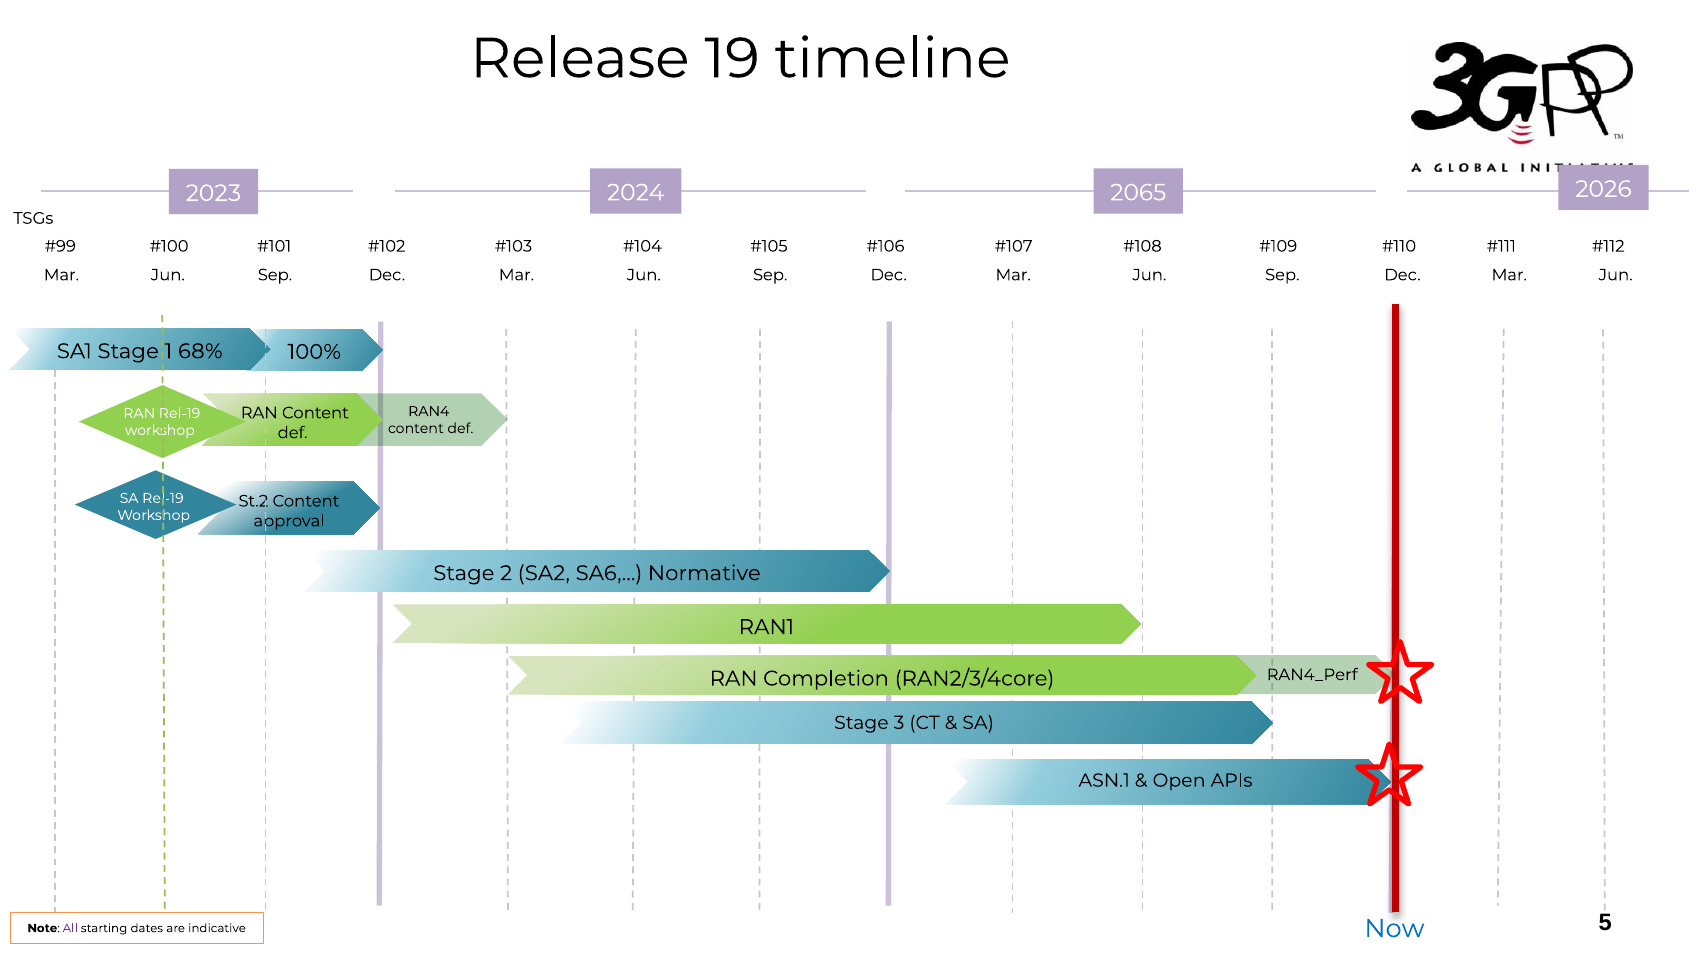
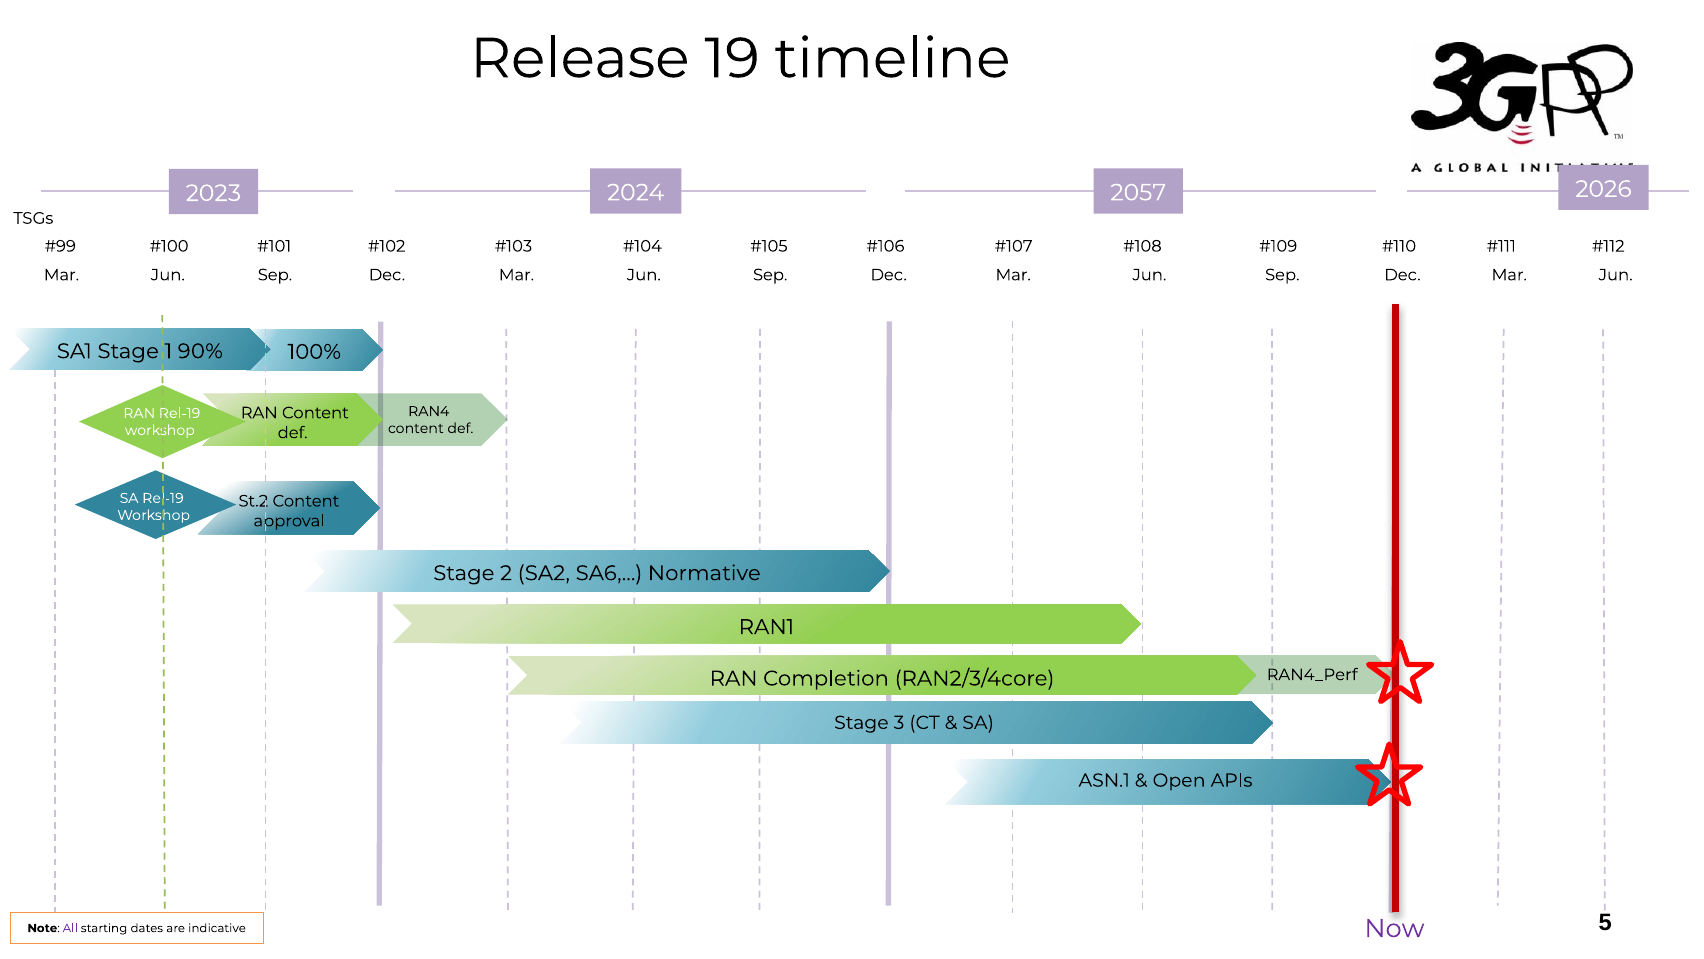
2065: 2065 -> 2057
68%: 68% -> 90%
Now colour: blue -> purple
